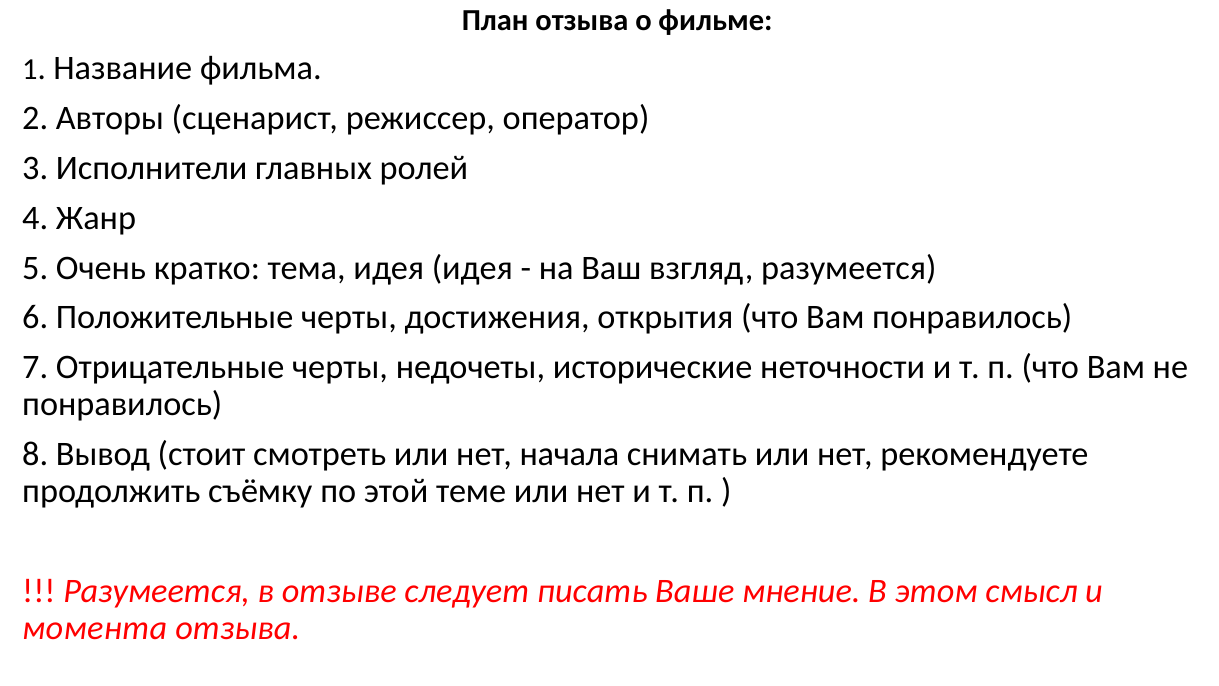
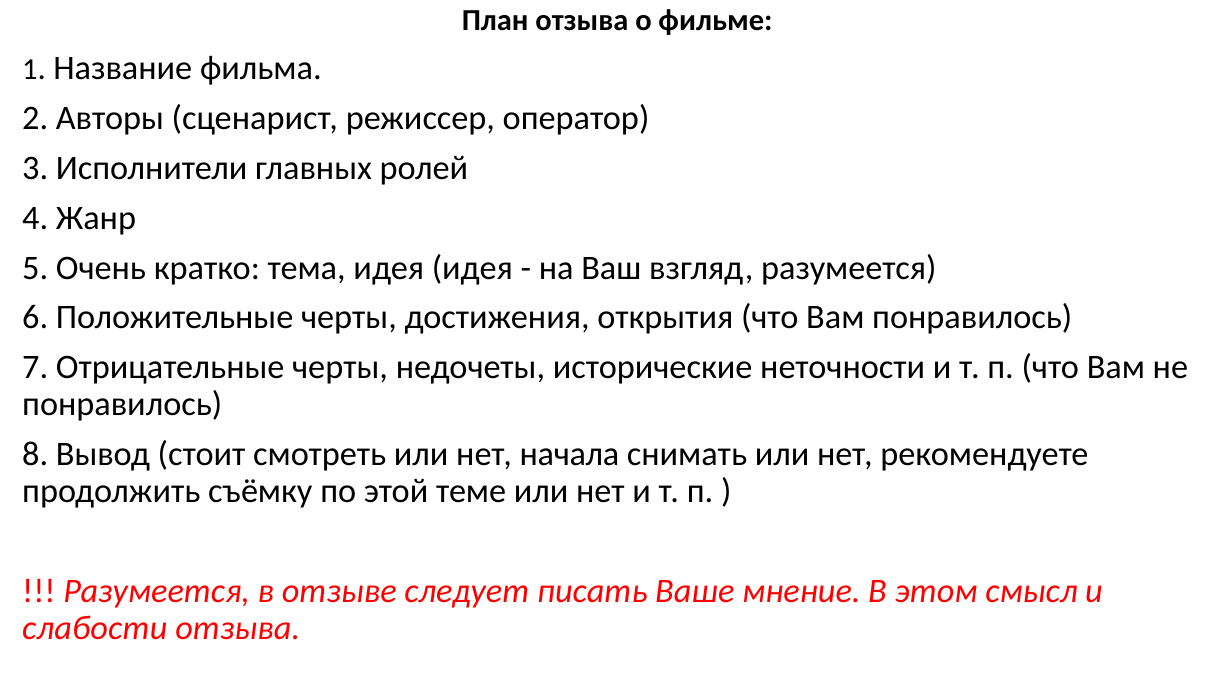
момента: момента -> слабости
